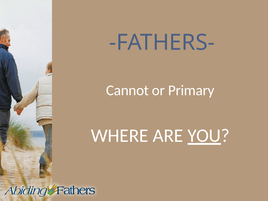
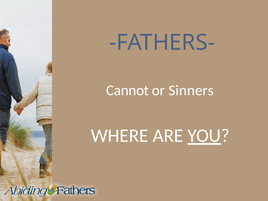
Primary: Primary -> Sinners
